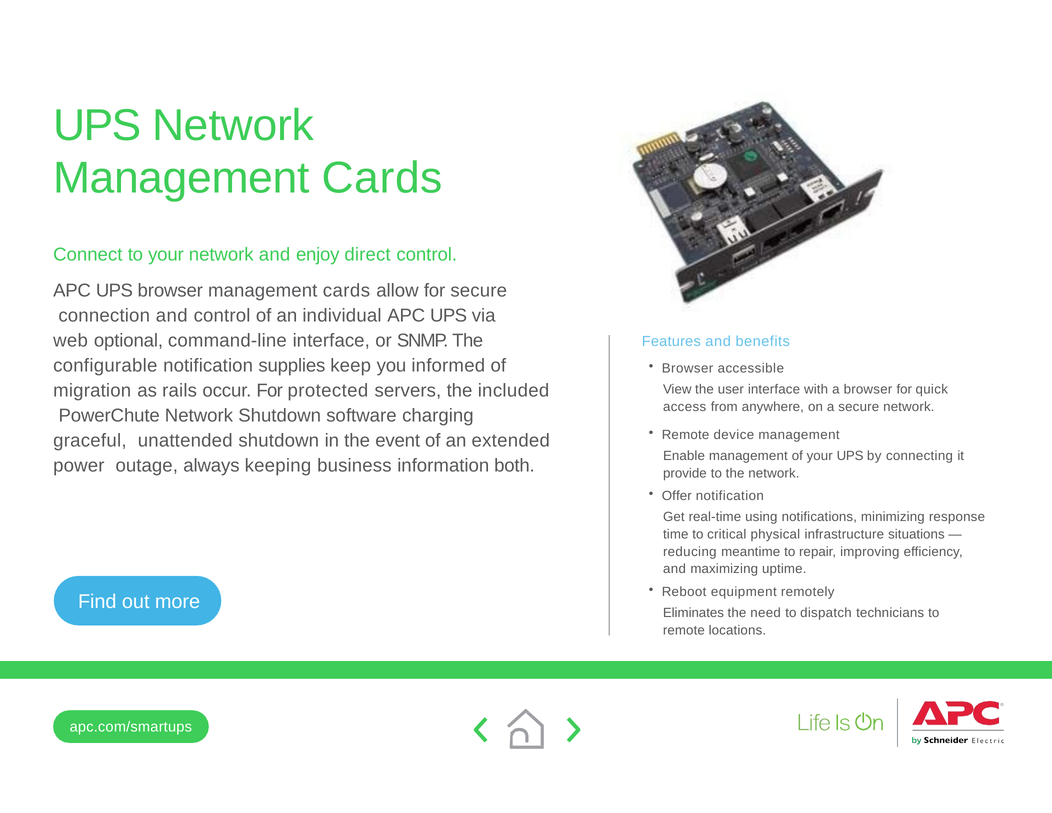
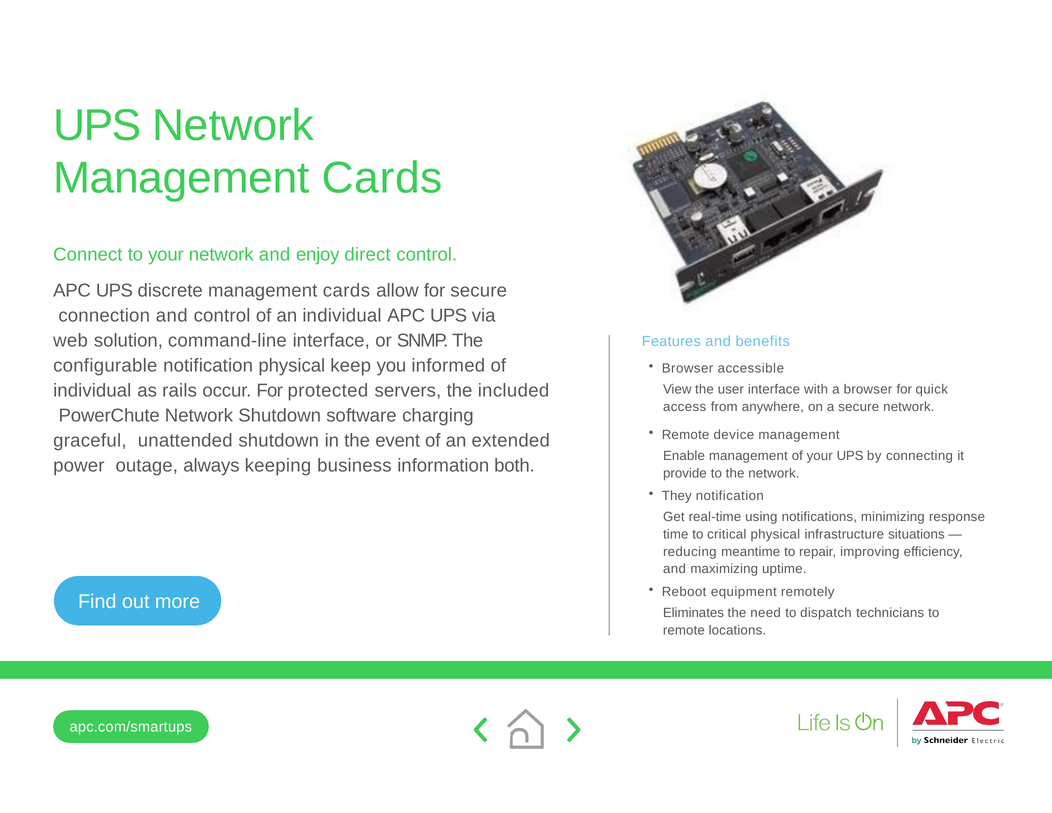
UPS browser: browser -> discrete
optional: optional -> solution
notification supplies: supplies -> physical
migration at (92, 390): migration -> individual
Offer: Offer -> They
